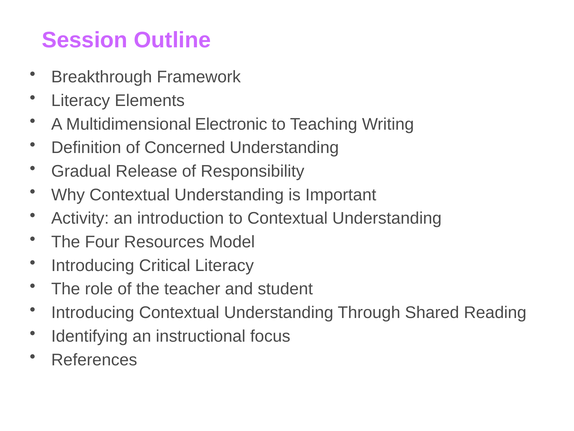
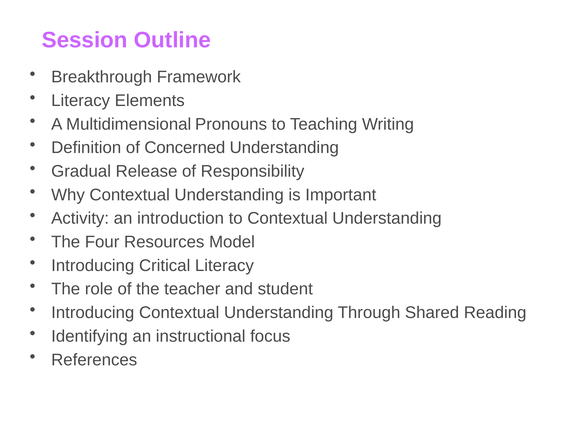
Electronic: Electronic -> Pronouns
